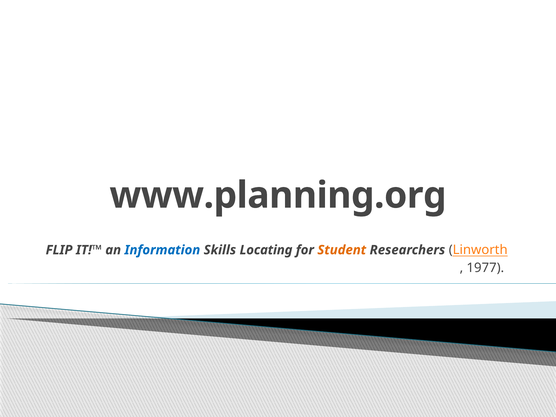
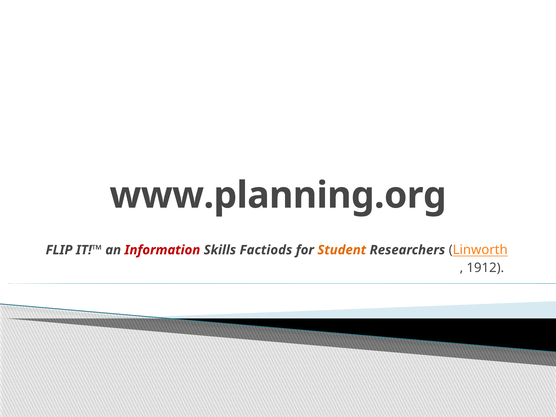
Information colour: blue -> red
Locating: Locating -> Factiods
1977: 1977 -> 1912
